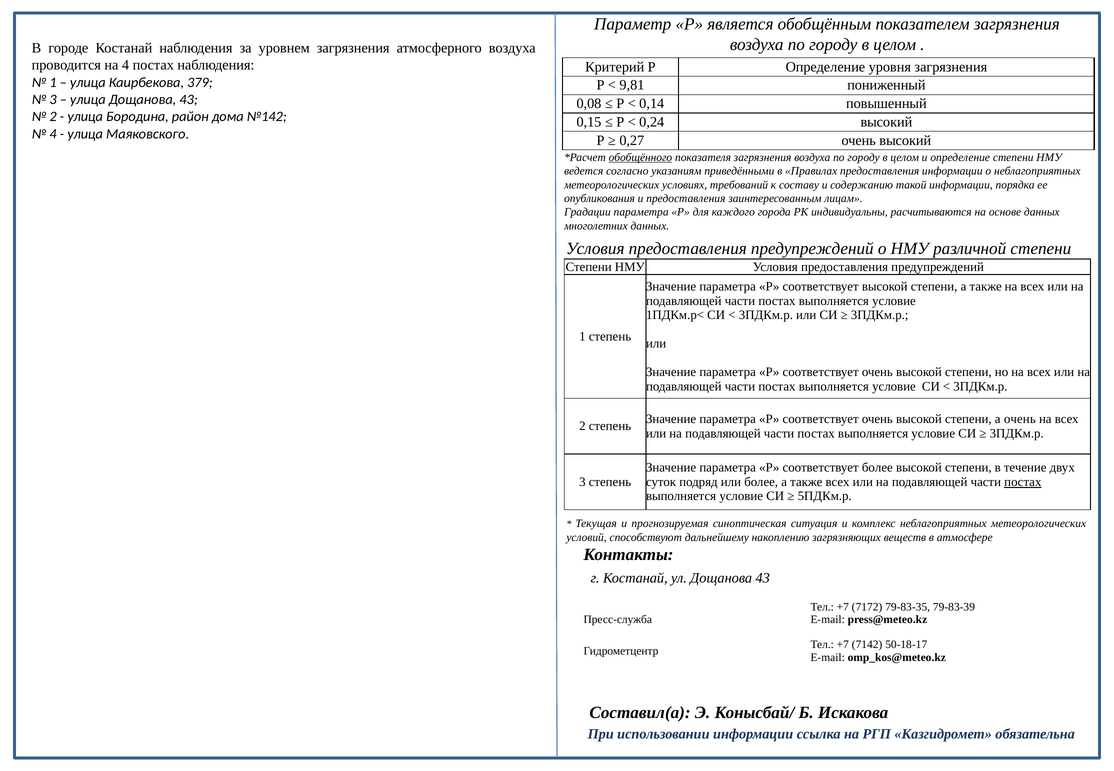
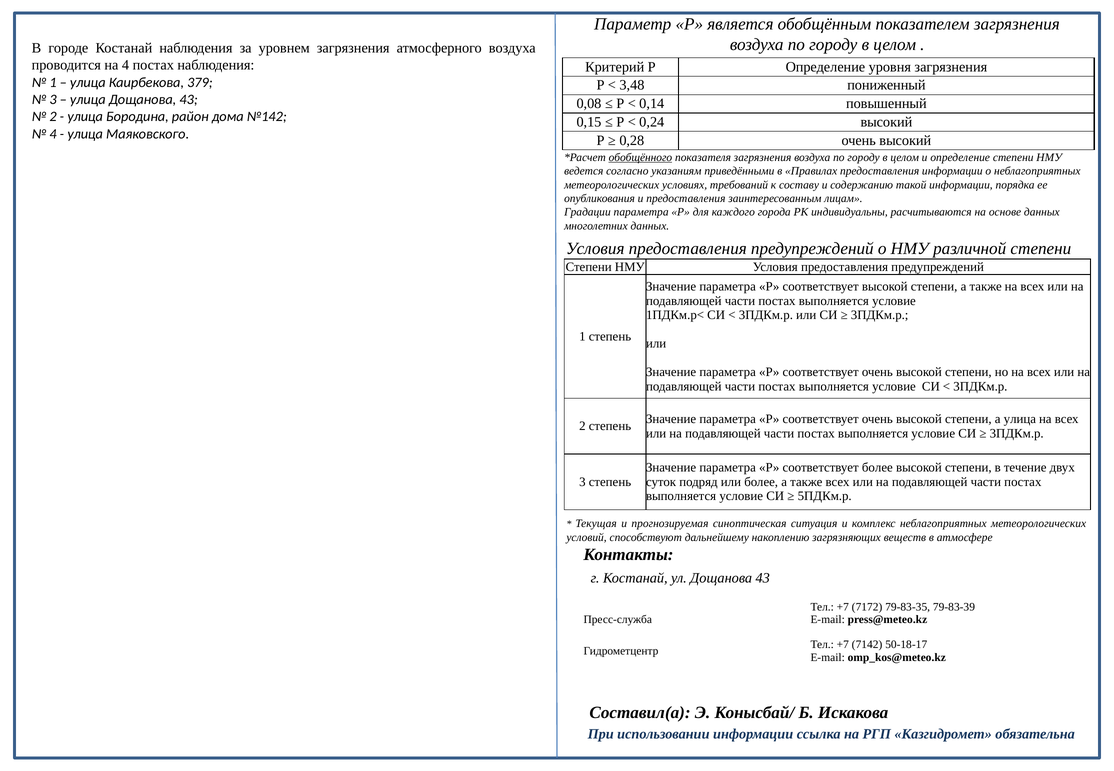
9,81: 9,81 -> 3,48
0,27: 0,27 -> 0,28
а очень: очень -> улица
постах at (1023, 482) underline: present -> none
